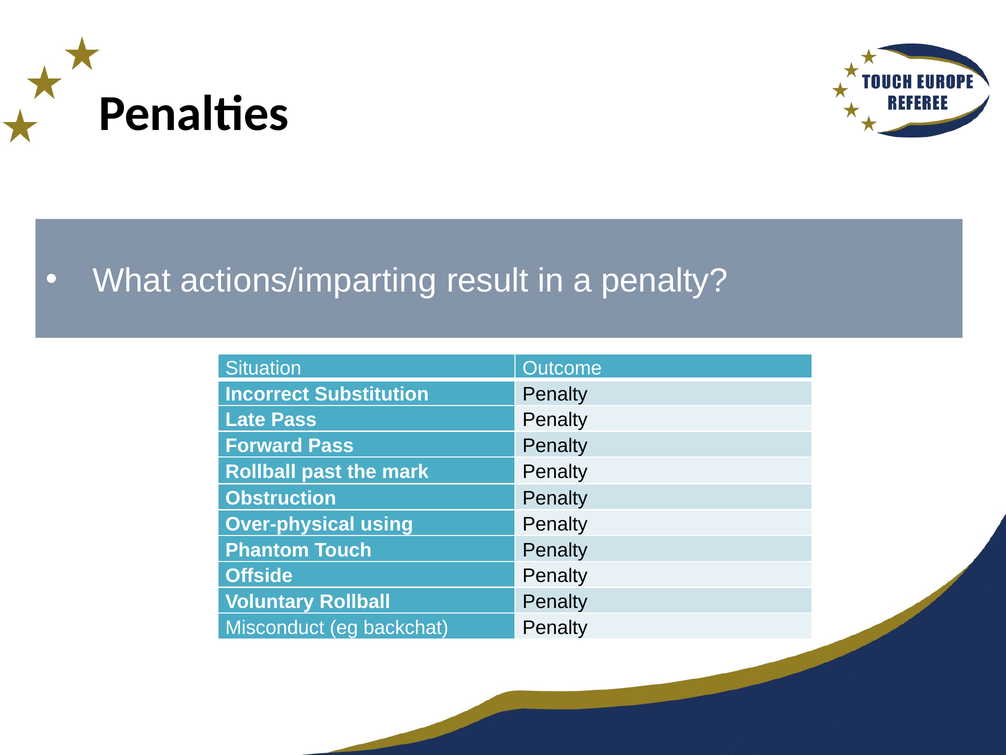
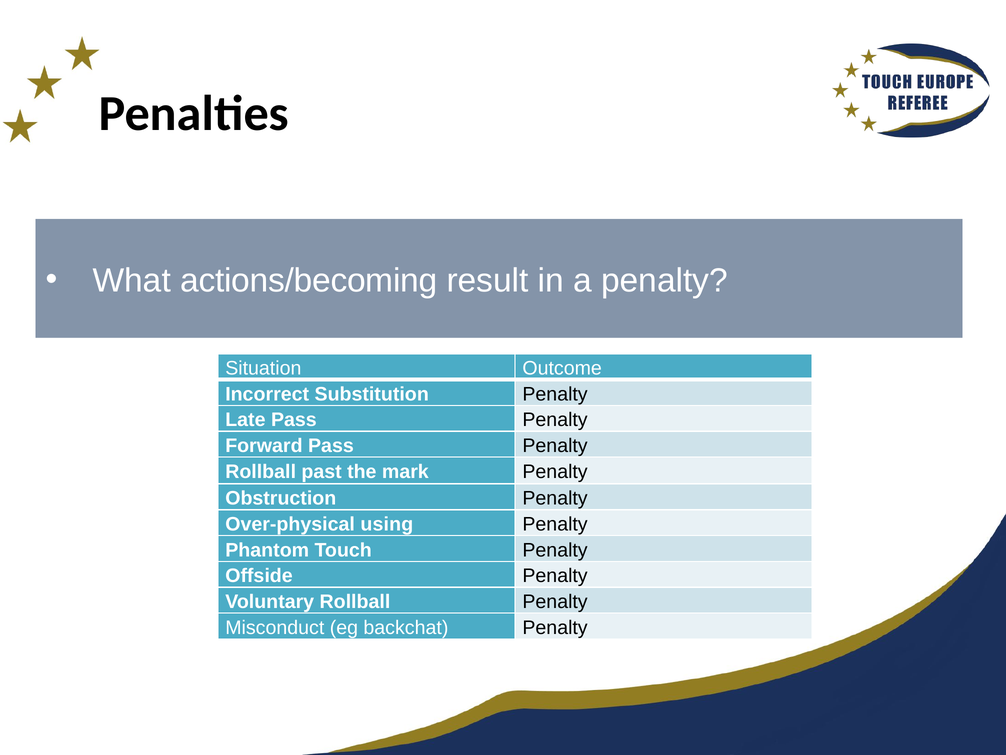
actions/imparting: actions/imparting -> actions/becoming
